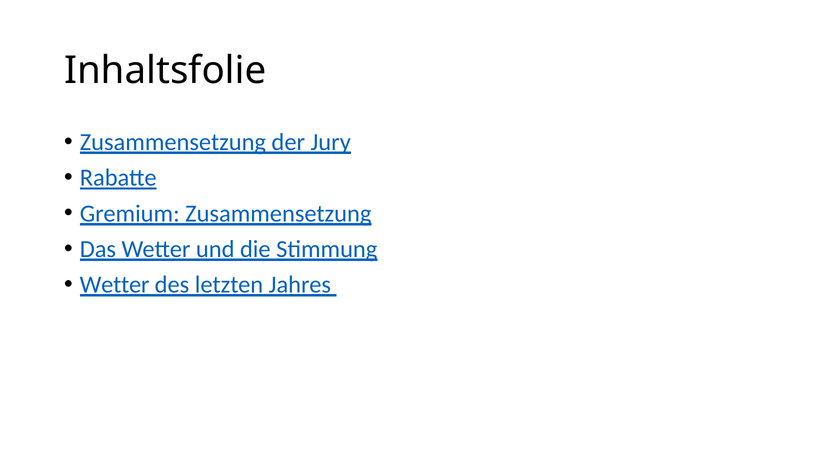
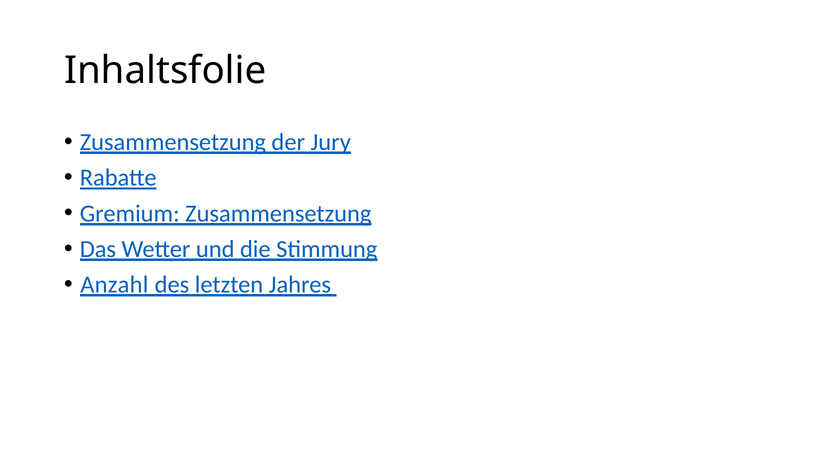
Wetter at (115, 285): Wetter -> Anzahl
